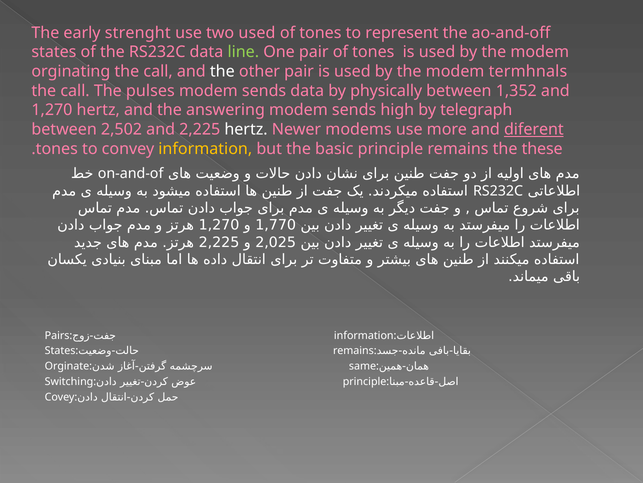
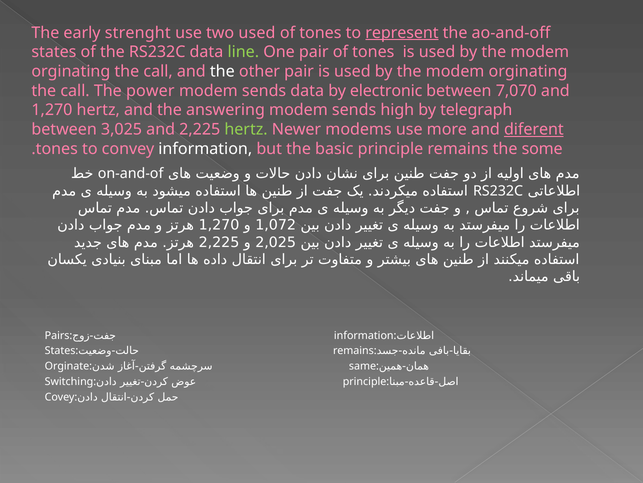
represent underline: none -> present
termhnals at (528, 71): termhnals -> orginating
pulses: pulses -> power
physically: physically -> electronic
1,352: 1,352 -> 7,070
2,502: 2,502 -> 3,025
hertz at (246, 129) colour: white -> light green
information colour: yellow -> white
these: these -> some
1,770: 1,770 -> 1,072
